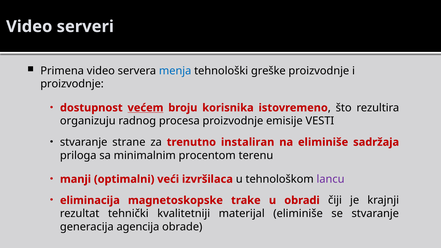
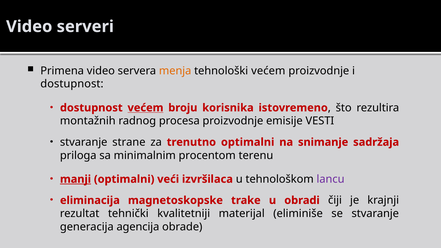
menja colour: blue -> orange
tehnološki greške: greške -> većem
proizvodnje at (72, 84): proizvodnje -> dostupnost
organizuju: organizuju -> montažnih
trenutno instaliran: instaliran -> optimalni
na eliminiše: eliminiše -> snimanje
manji underline: none -> present
